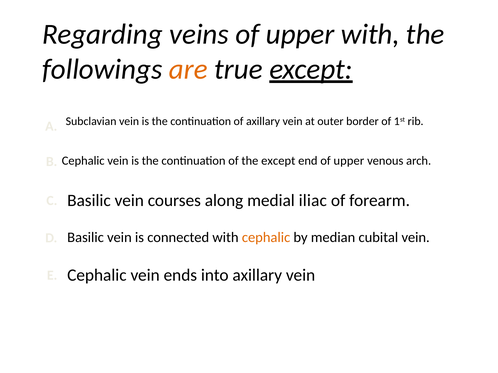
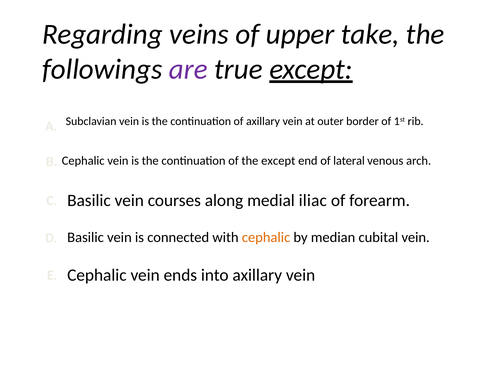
upper with: with -> take
are colour: orange -> purple
end of upper: upper -> lateral
